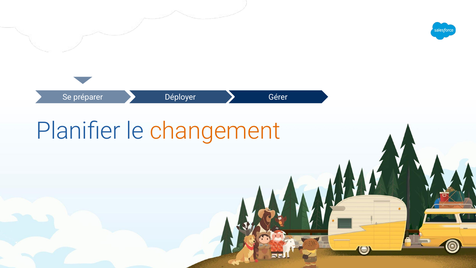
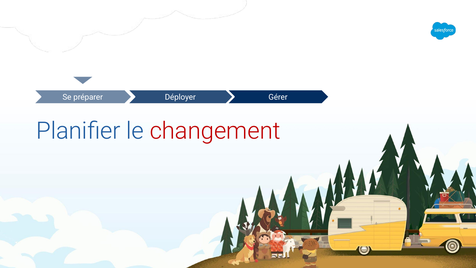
changement colour: orange -> red
